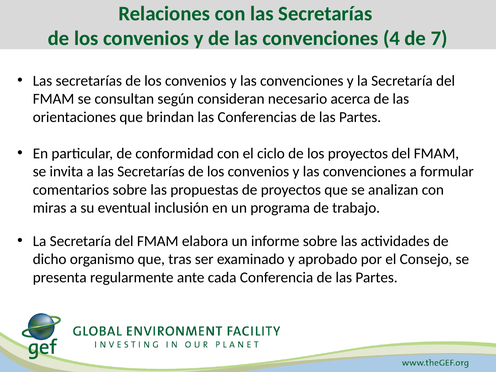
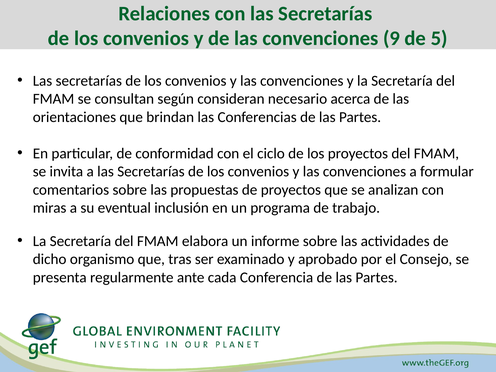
4: 4 -> 9
7: 7 -> 5
